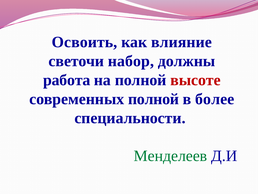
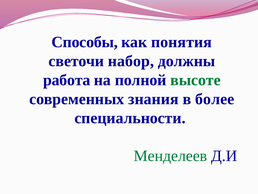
Освоить: Освоить -> Способы
влияние: влияние -> понятия
высоте colour: red -> green
современных полной: полной -> знания
